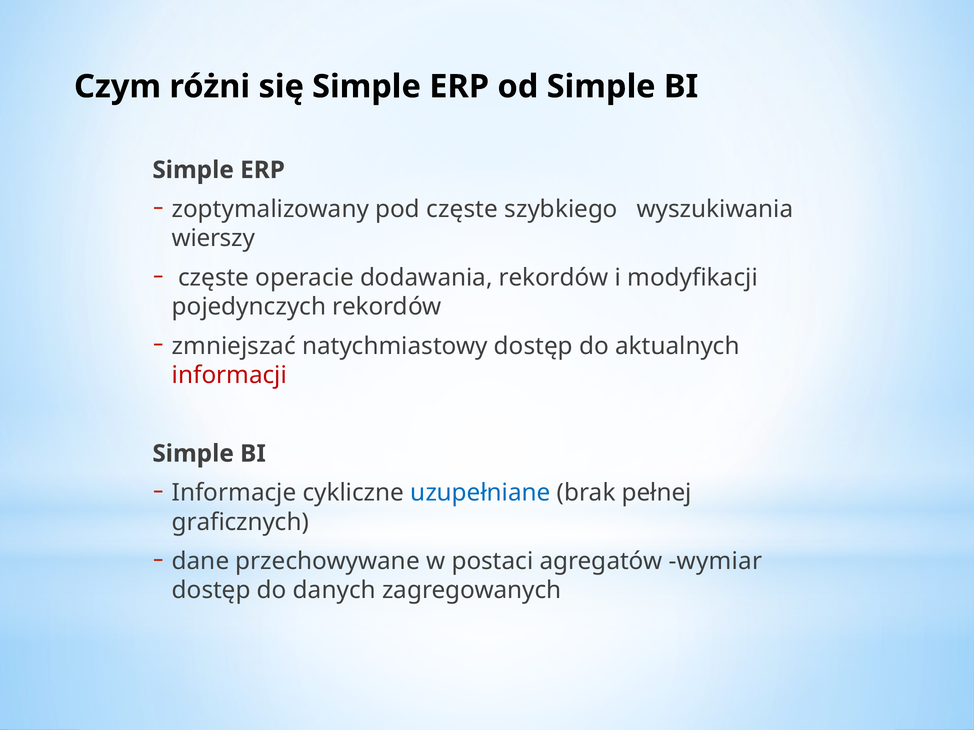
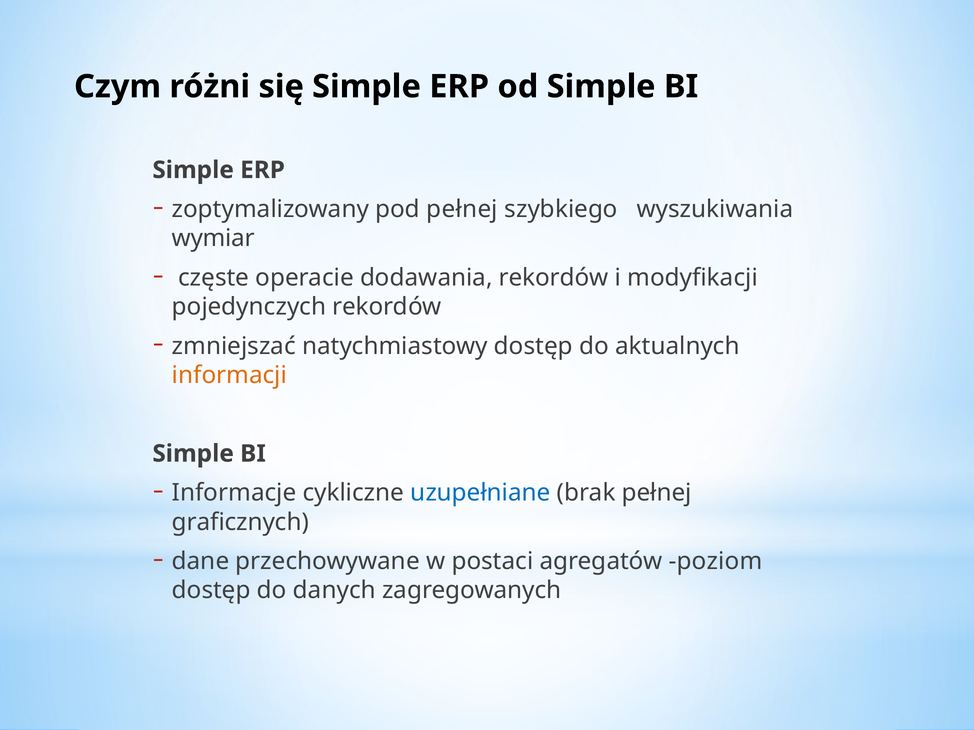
pod częste: częste -> pełnej
wierszy: wierszy -> wymiar
informacji colour: red -> orange
wymiar: wymiar -> poziom
